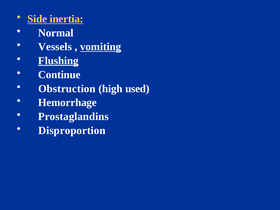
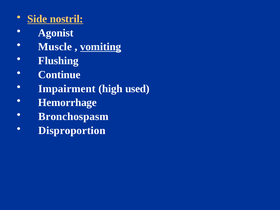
inertia: inertia -> nostril
Normal: Normal -> Agonist
Vessels: Vessels -> Muscle
Flushing underline: present -> none
Obstruction: Obstruction -> Impairment
Prostaglandins: Prostaglandins -> Bronchospasm
